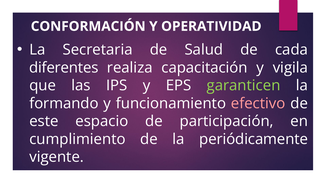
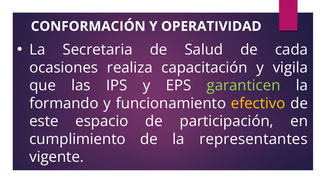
diferentes: diferentes -> ocasiones
efectivo colour: pink -> yellow
periódicamente: periódicamente -> representantes
